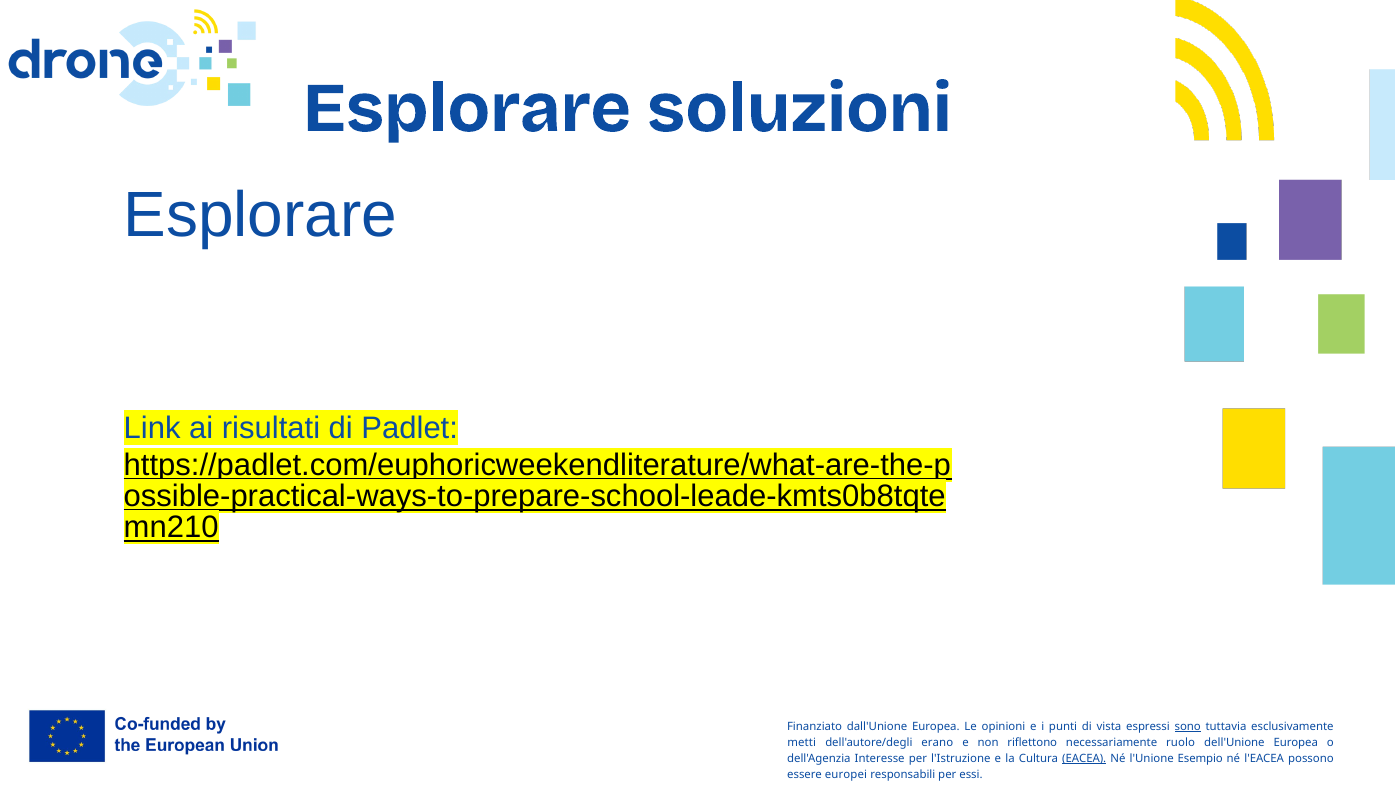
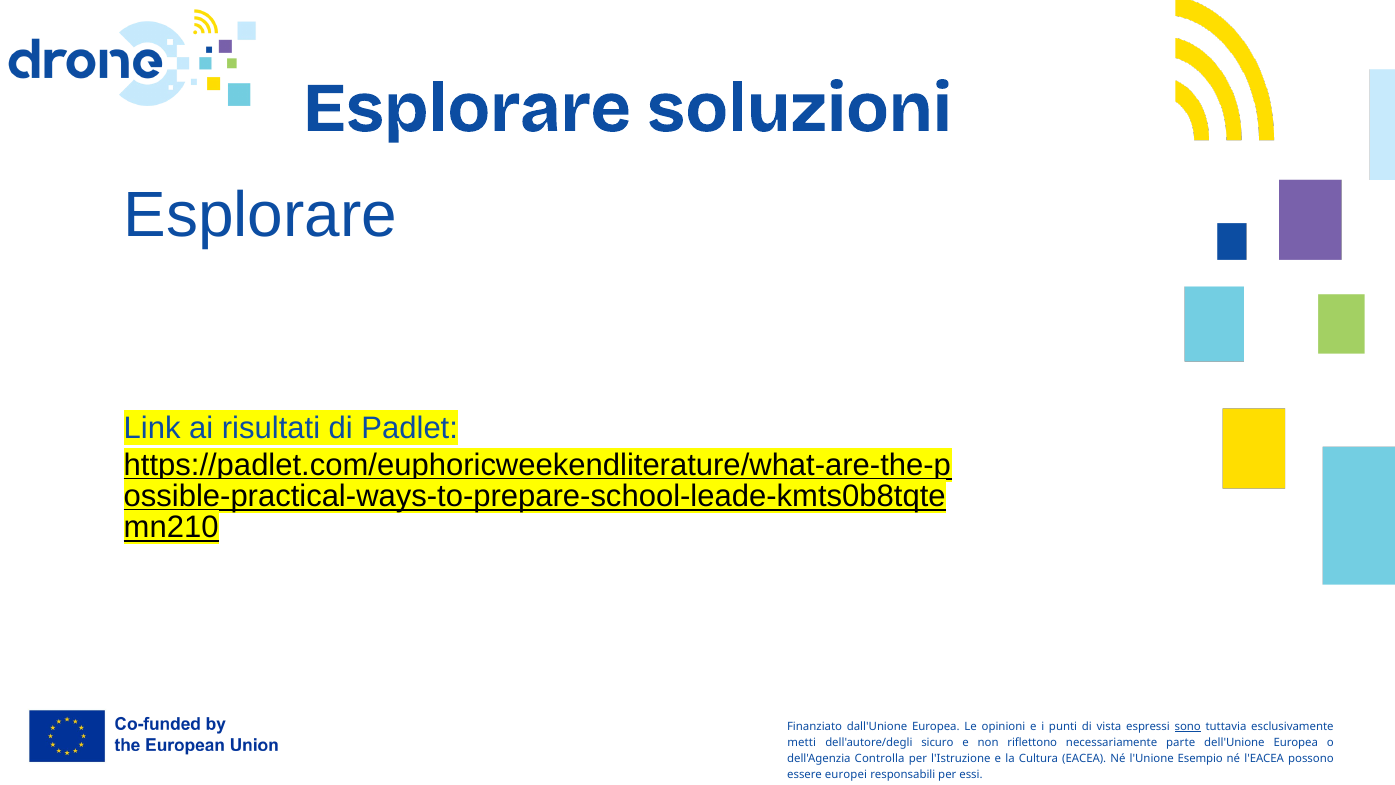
erano: erano -> sicuro
ruolo: ruolo -> parte
Interesse: Interesse -> Controlla
EACEA underline: present -> none
